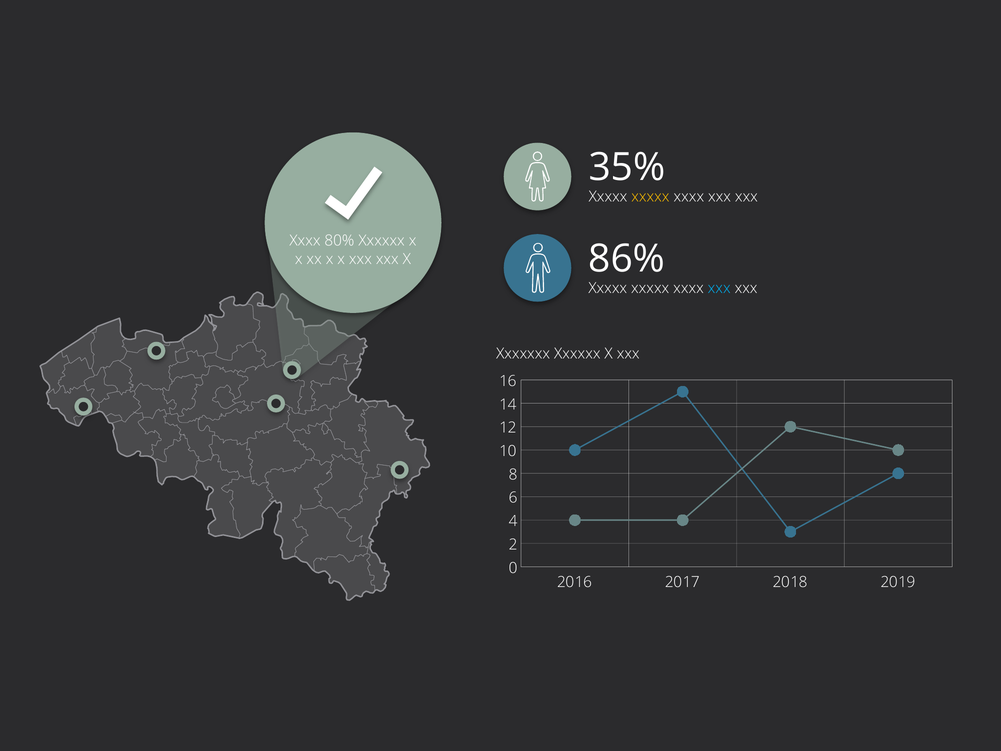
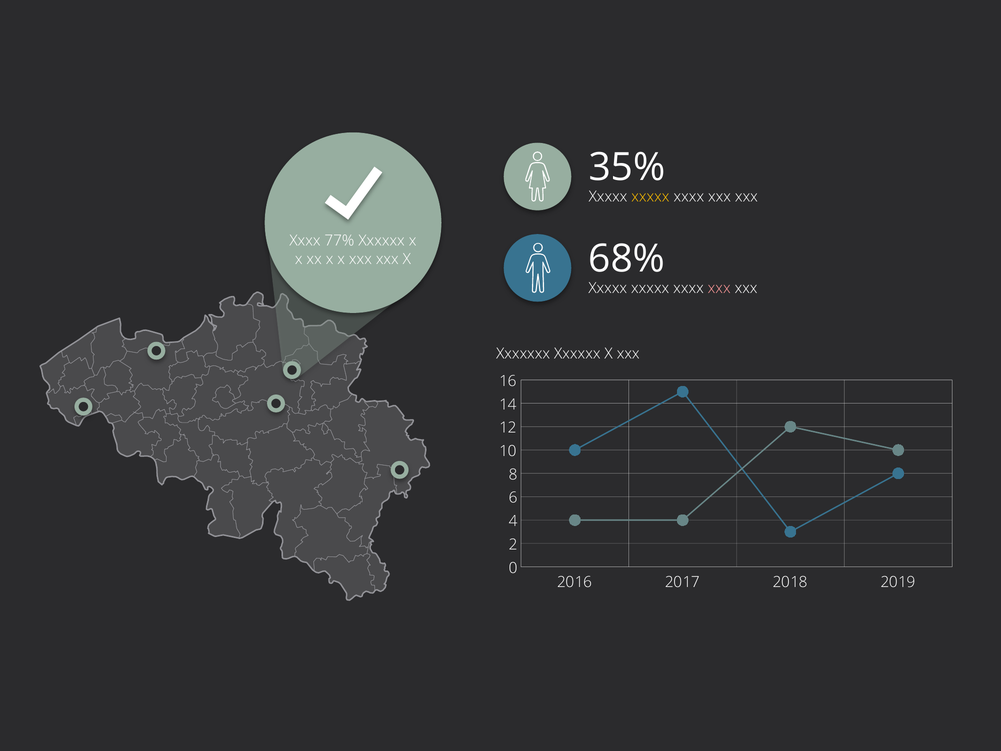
80%: 80% -> 77%
86%: 86% -> 68%
xxx at (719, 288) colour: light blue -> pink
